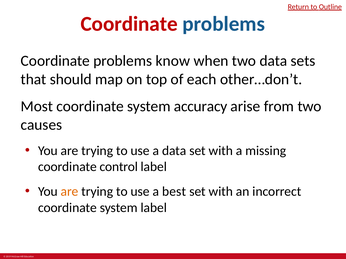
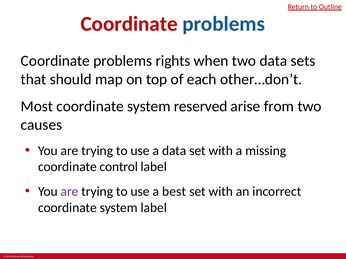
know: know -> rights
accuracy: accuracy -> reserved
are at (70, 192) colour: orange -> purple
